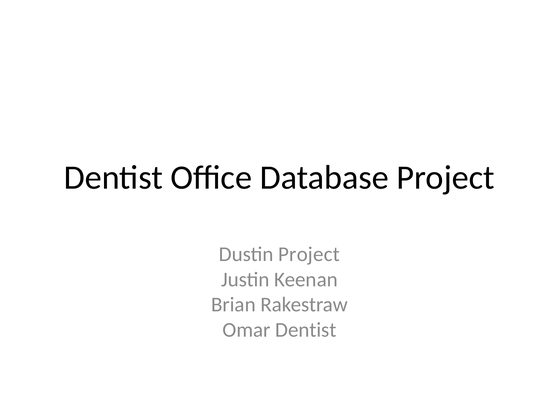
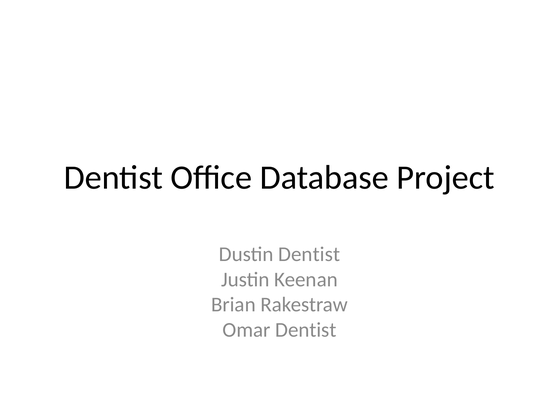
Dustin Project: Project -> Dentist
